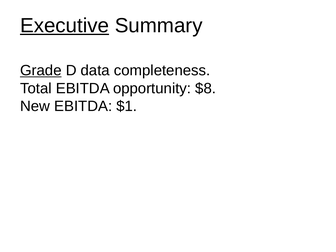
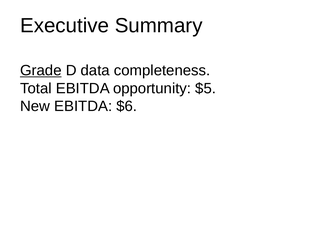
Executive underline: present -> none
$8: $8 -> $5
$1: $1 -> $6
